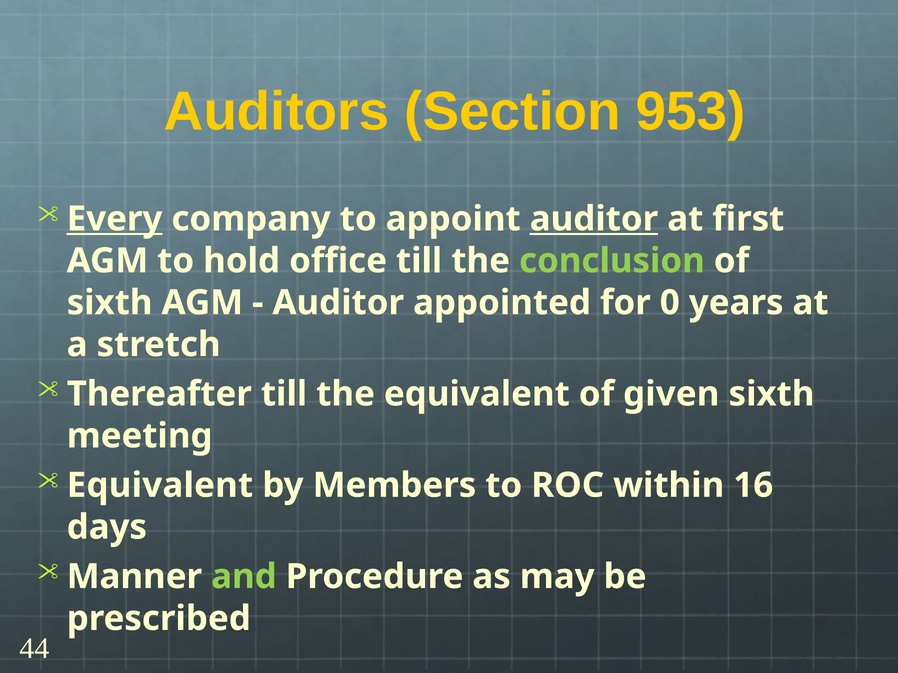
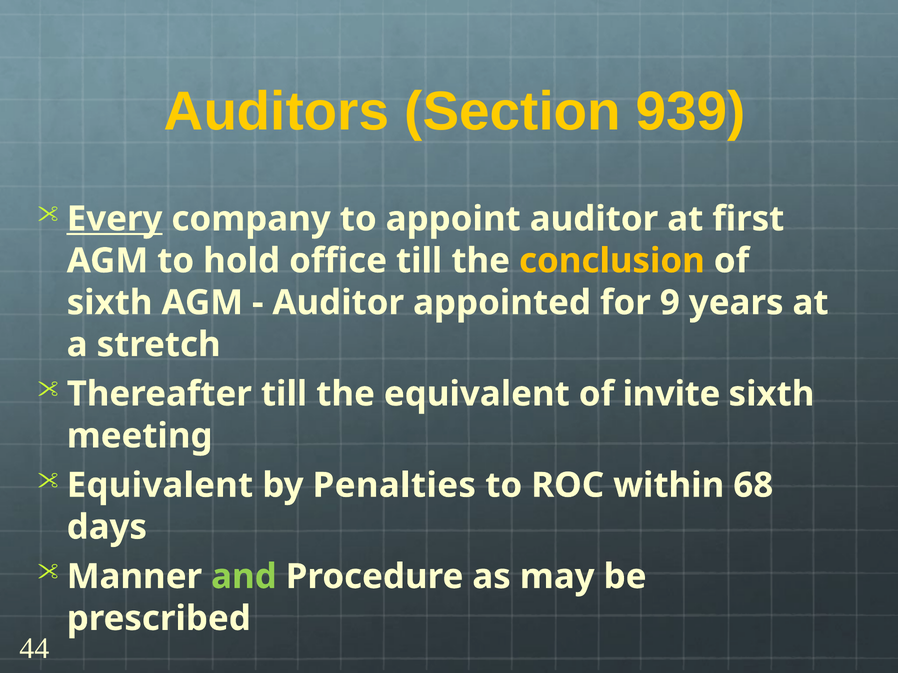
953: 953 -> 939
auditor at (594, 219) underline: present -> none
conclusion colour: light green -> yellow
0: 0 -> 9
given: given -> invite
Members: Members -> Penalties
16: 16 -> 68
